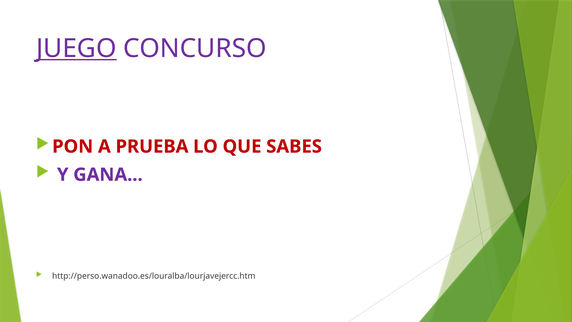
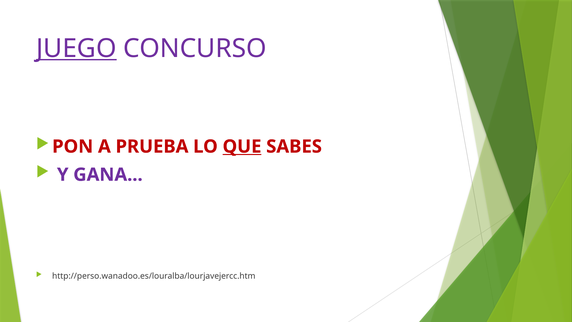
QUE underline: none -> present
